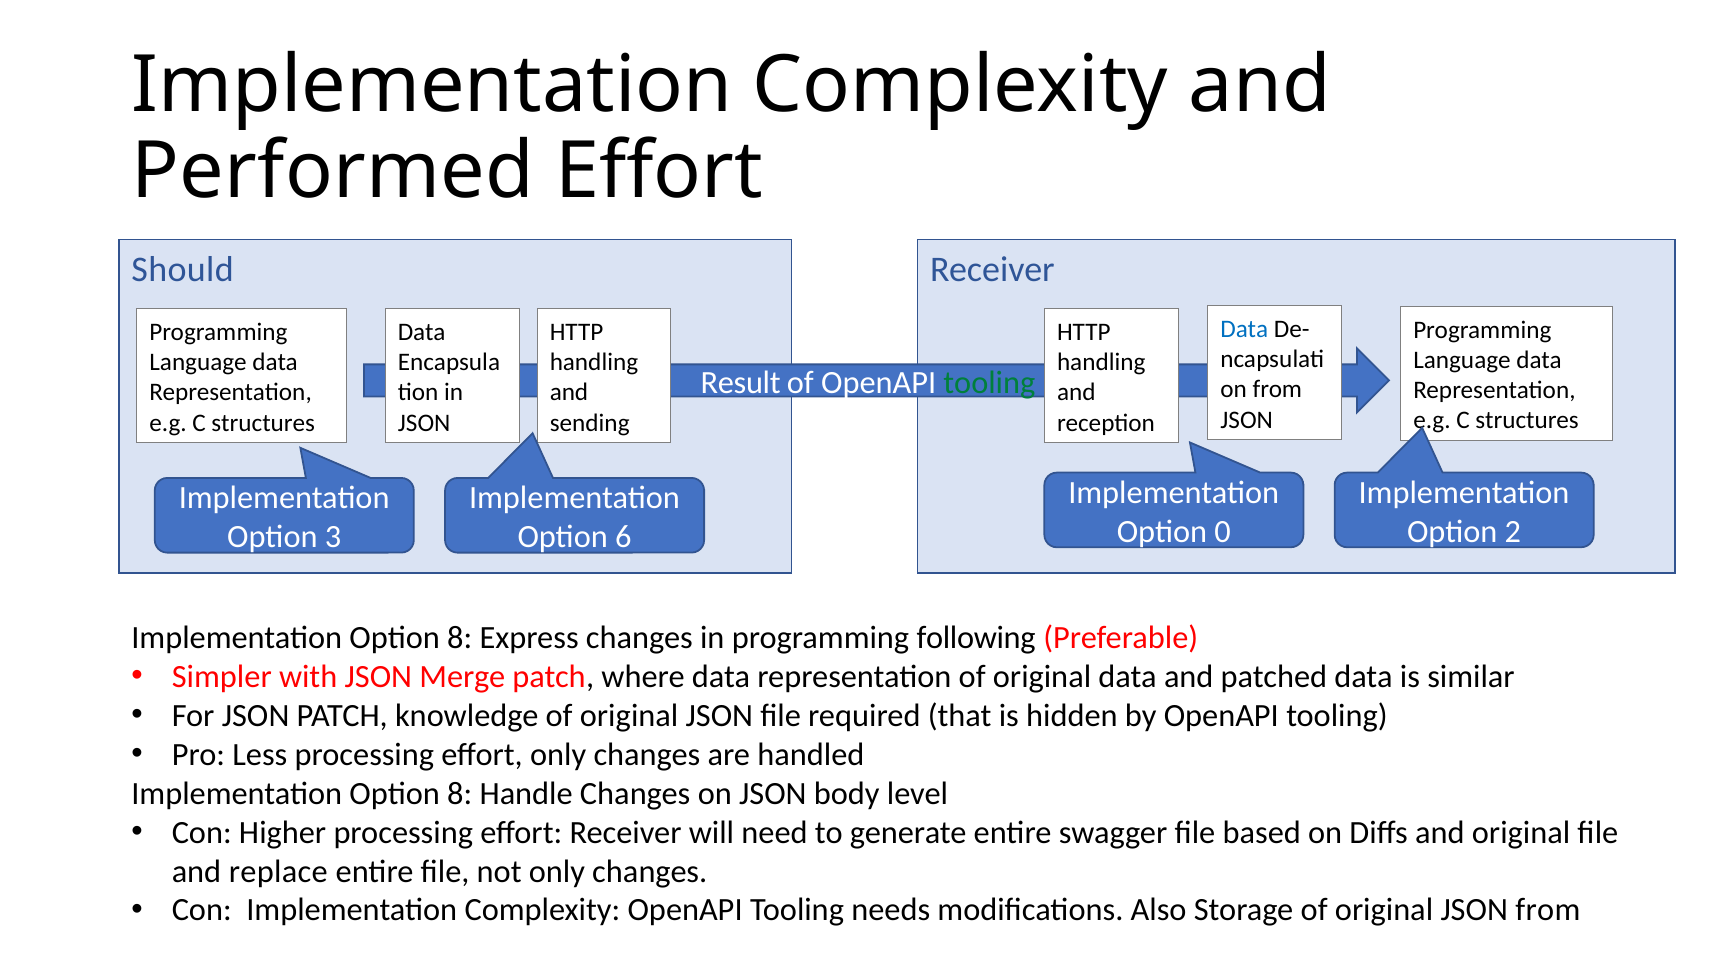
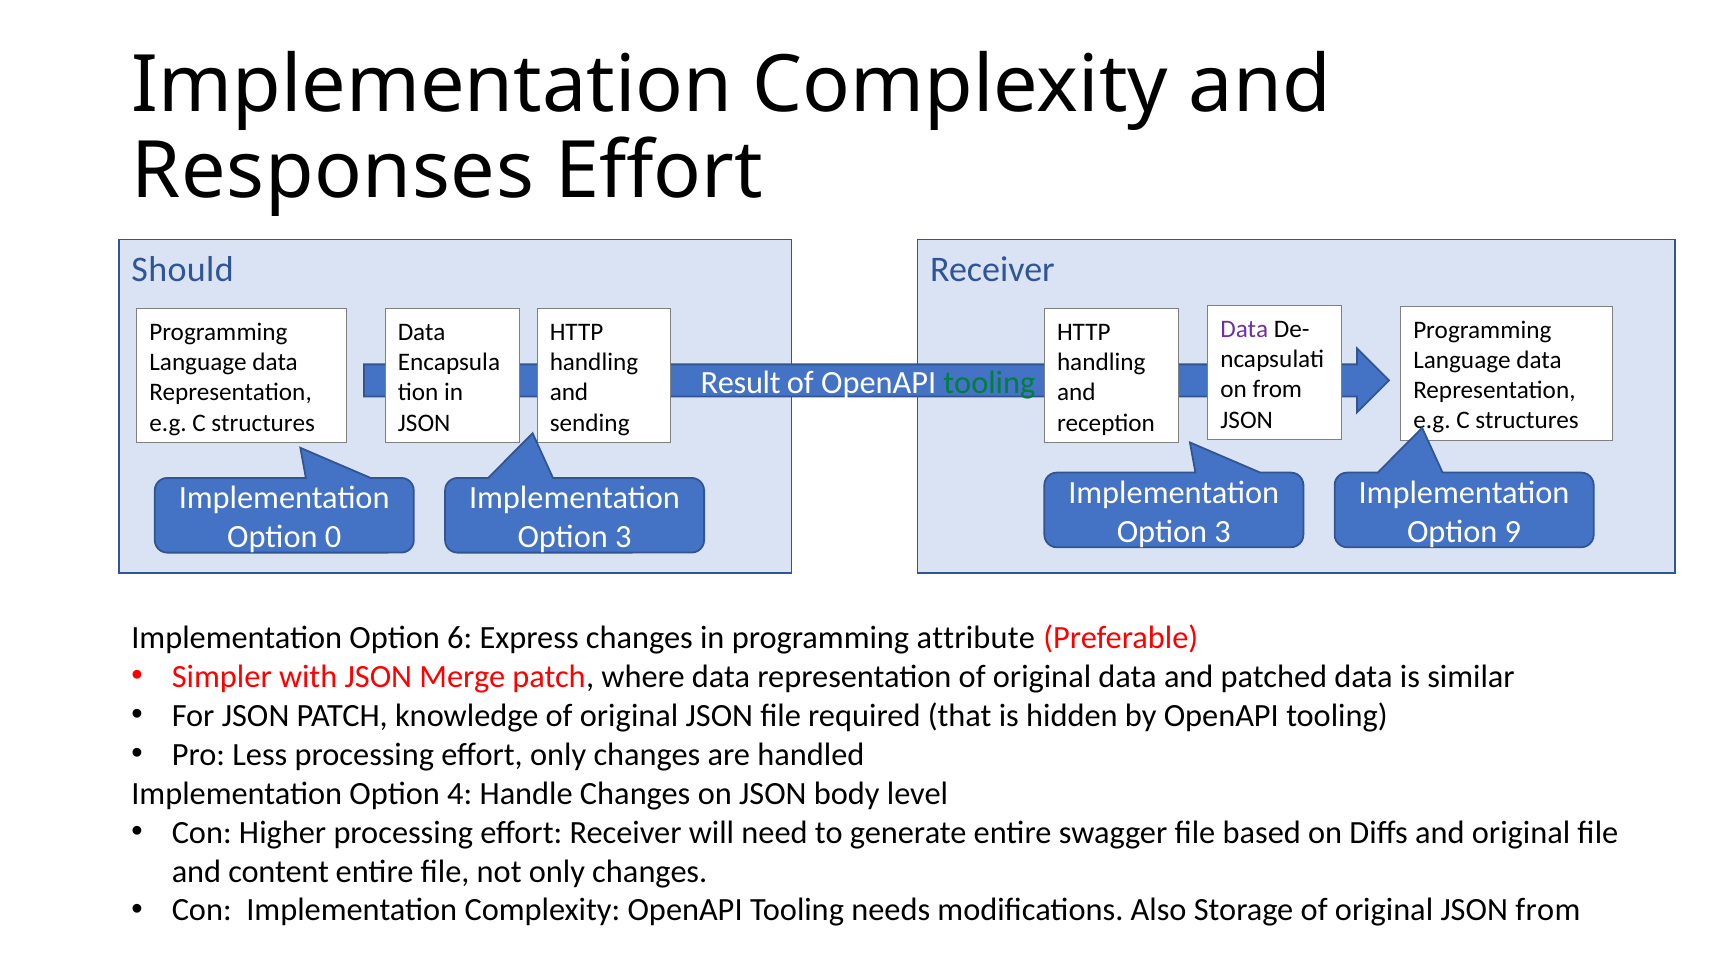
Performed: Performed -> Responses
Data at (1244, 329) colour: blue -> purple
0 at (1223, 531): 0 -> 3
2: 2 -> 9
3: 3 -> 0
6 at (623, 537): 6 -> 3
8 at (460, 638): 8 -> 6
following: following -> attribute
8 at (460, 793): 8 -> 4
replace: replace -> content
